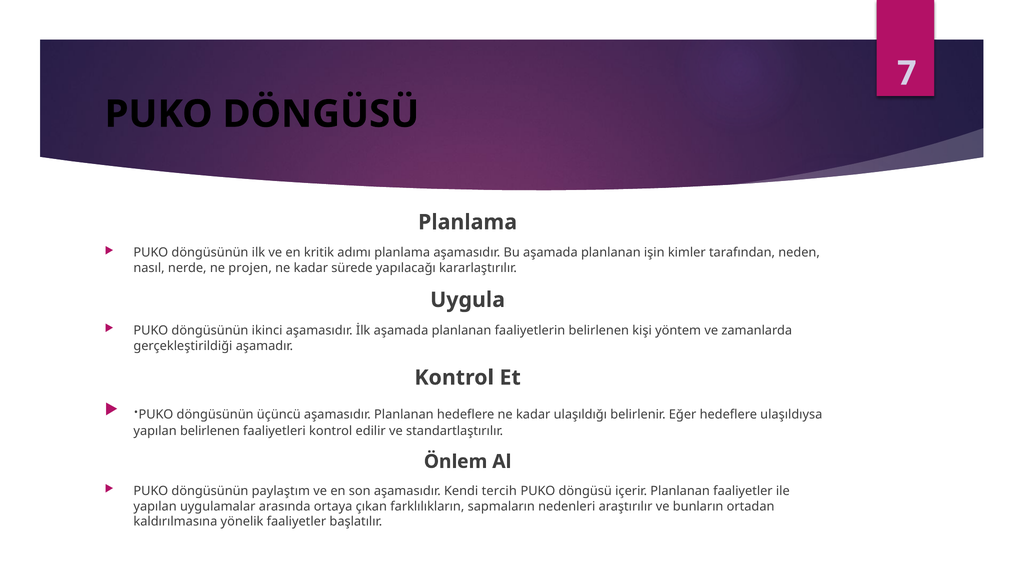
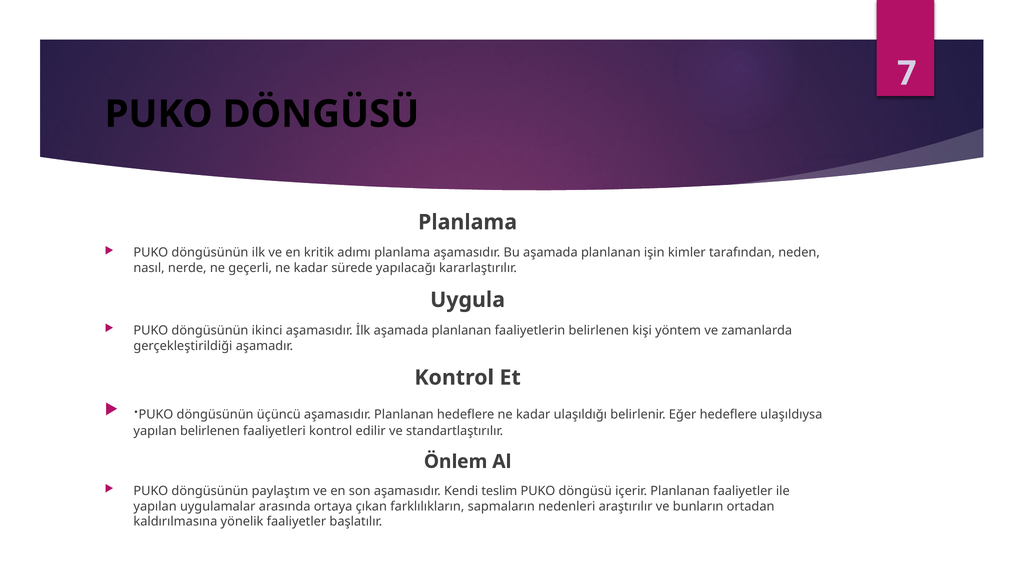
projen: projen -> geçerli
tercih: tercih -> teslim
